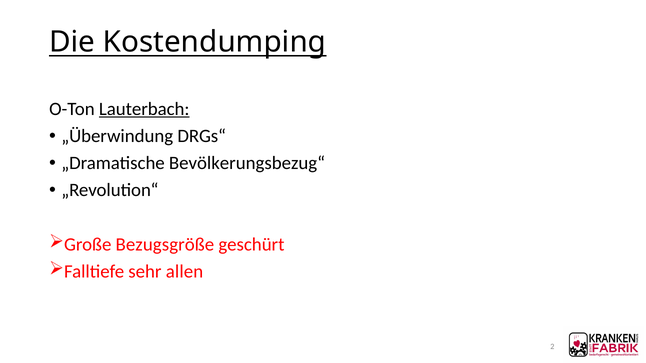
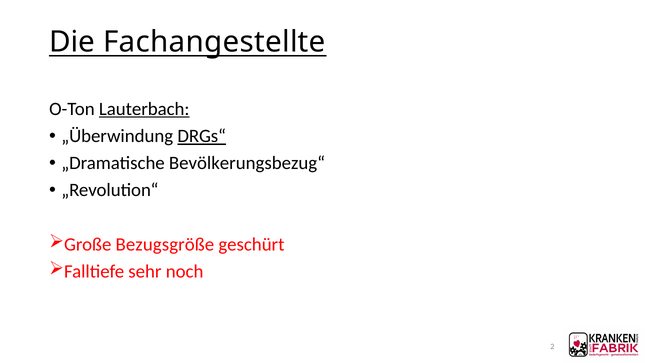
Kostendumping: Kostendumping -> Fachangestellte
DRGs“ underline: none -> present
allen: allen -> noch
